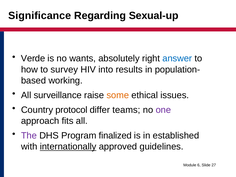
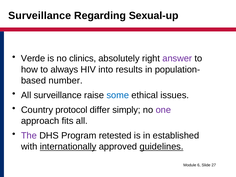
Significance at (40, 16): Significance -> Surveillance
wants: wants -> clinics
answer colour: blue -> purple
survey: survey -> always
working: working -> number
some colour: orange -> blue
teams: teams -> simply
finalized: finalized -> retested
guidelines underline: none -> present
